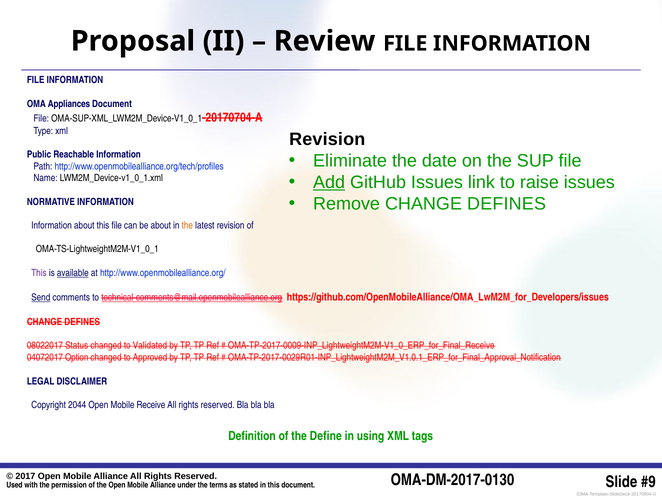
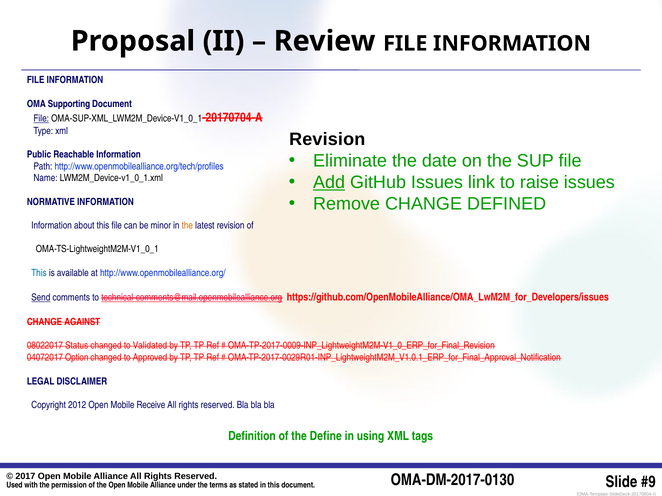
Appliances: Appliances -> Supporting
File at (41, 119) underline: none -> present
Remove CHANGE DEFINES: DEFINES -> DEFINED
be about: about -> minor
This at (39, 273) colour: purple -> blue
available underline: present -> none
DEFINES at (82, 322): DEFINES -> AGAINST
OMA-TP-2017-0009-INP_LightweightM2M-V1_0_ERP_for_Final_Receive: OMA-TP-2017-0009-INP_LightweightM2M-V1_0_ERP_for_Final_Receive -> OMA-TP-2017-0009-INP_LightweightM2M-V1_0_ERP_for_Final_Revision
2044: 2044 -> 2012
